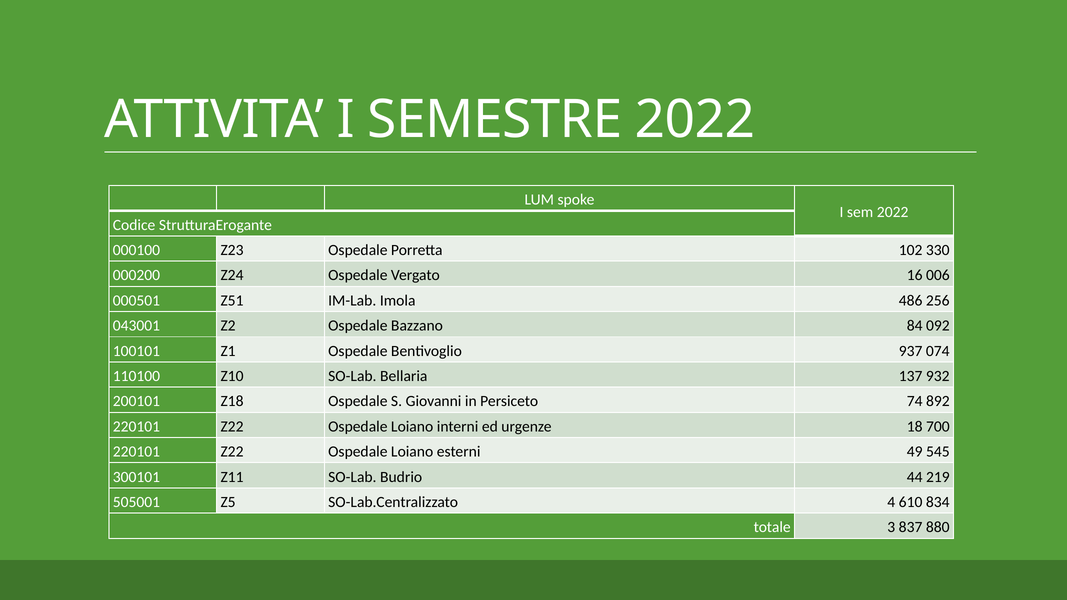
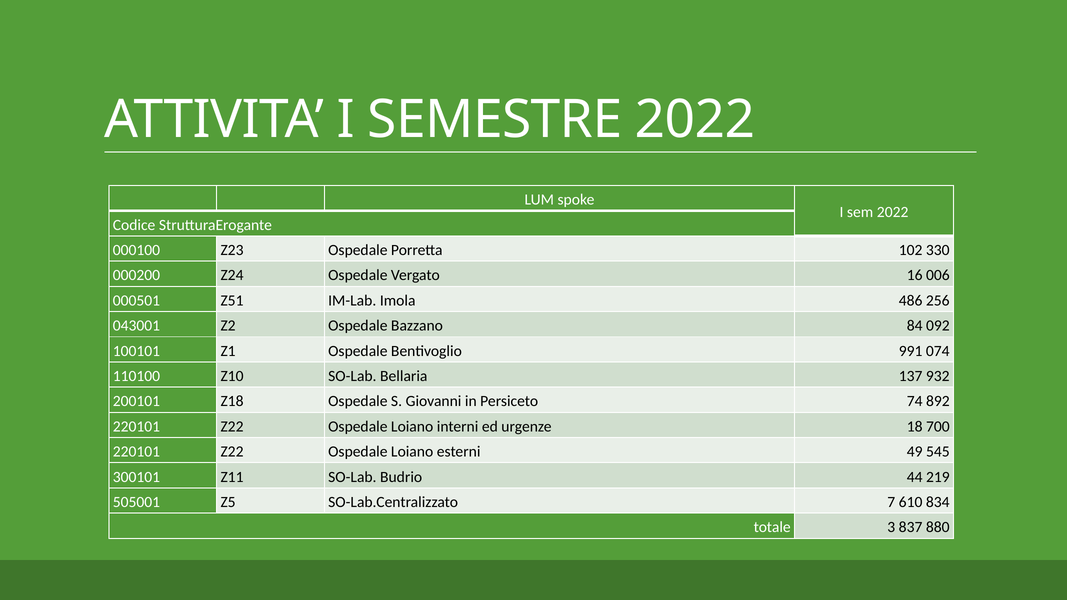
937: 937 -> 991
4: 4 -> 7
